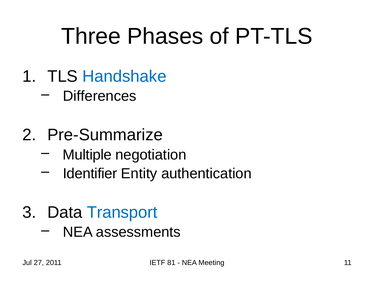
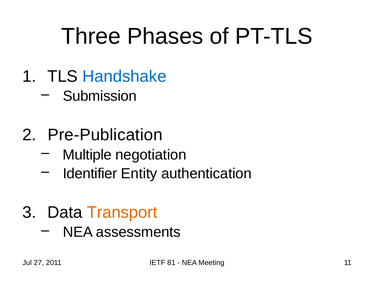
Differences: Differences -> Submission
Pre-Summarize: Pre-Summarize -> Pre-Publication
Transport colour: blue -> orange
